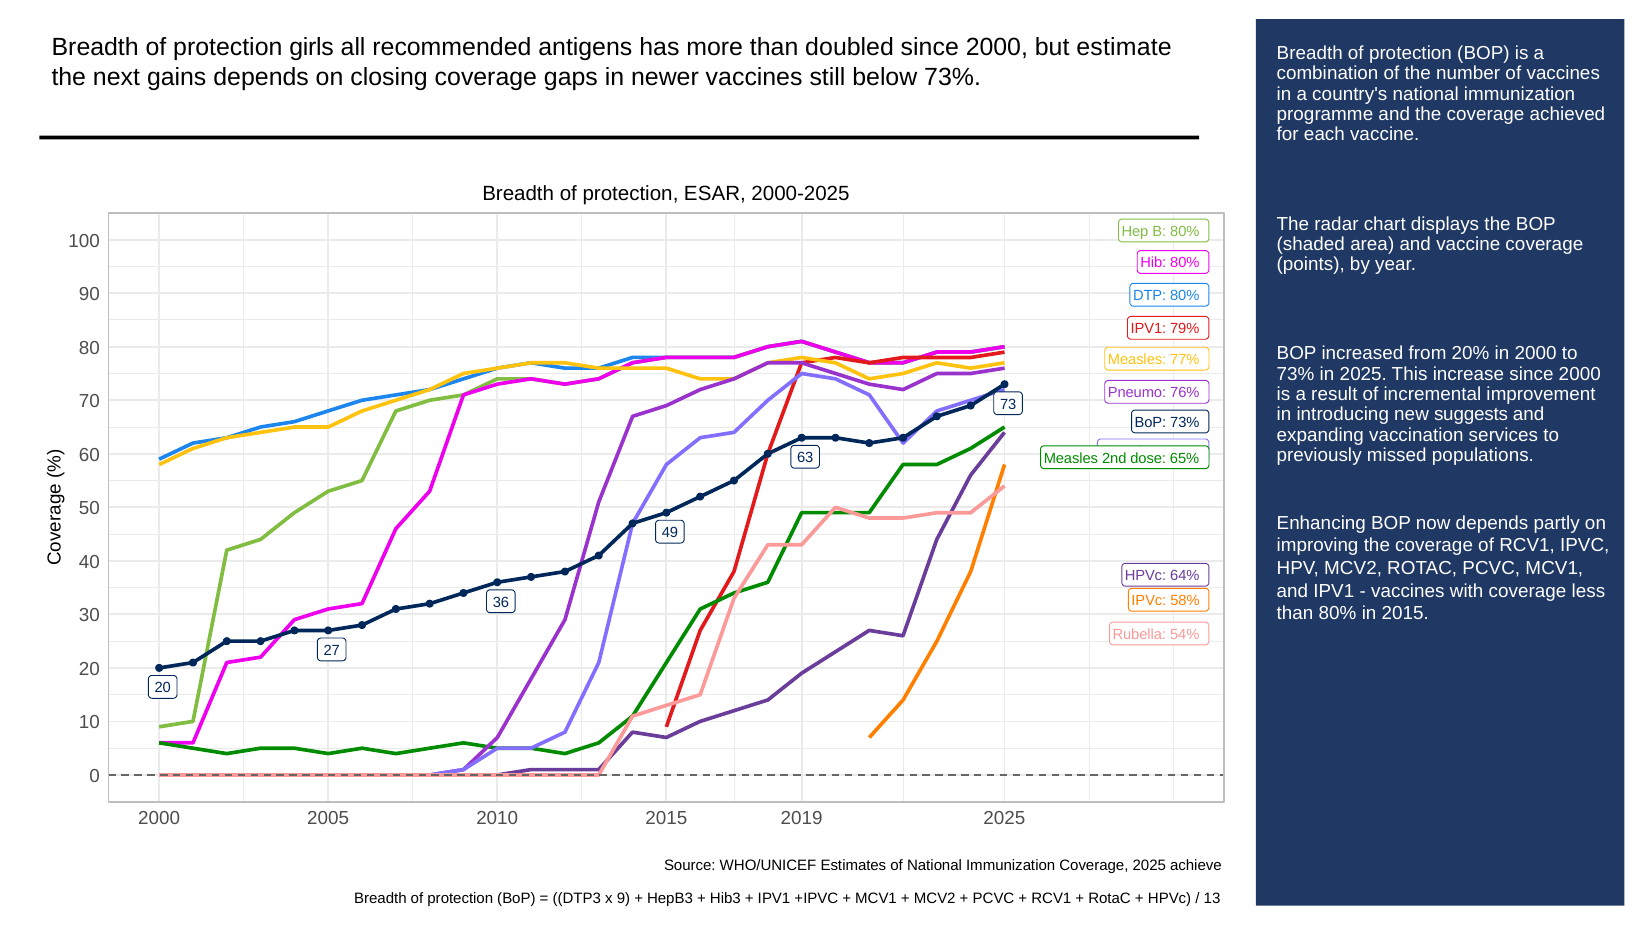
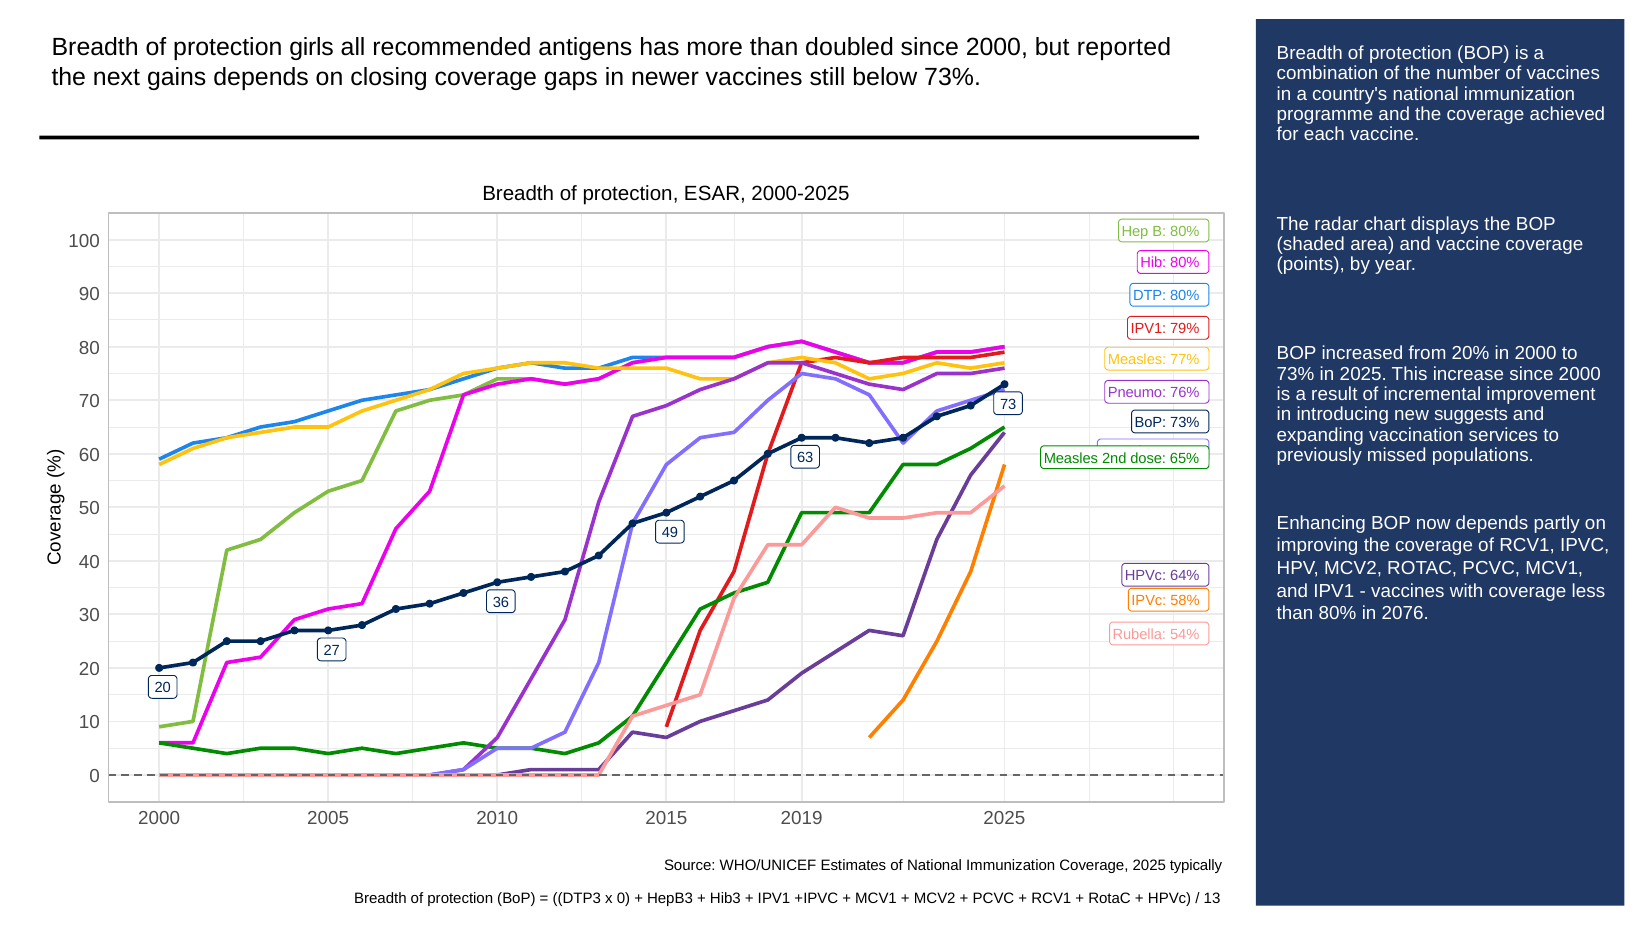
estimate: estimate -> reported
in 2015: 2015 -> 2076
achieve: achieve -> typically
x 9: 9 -> 0
